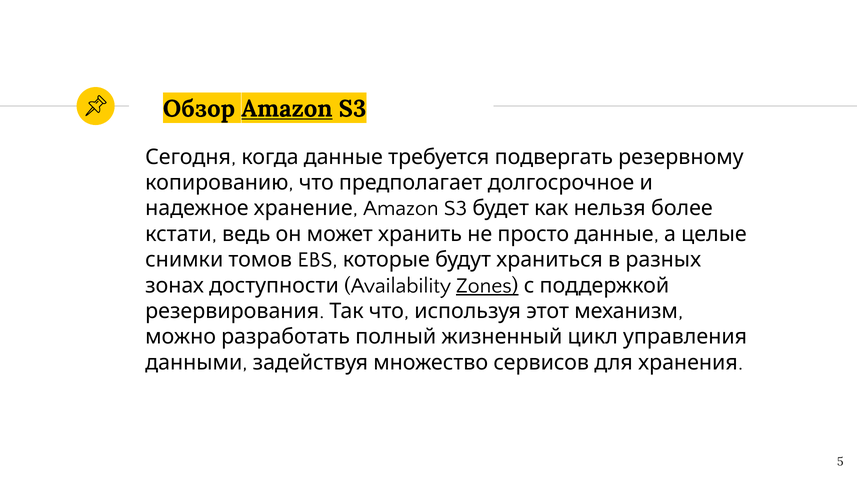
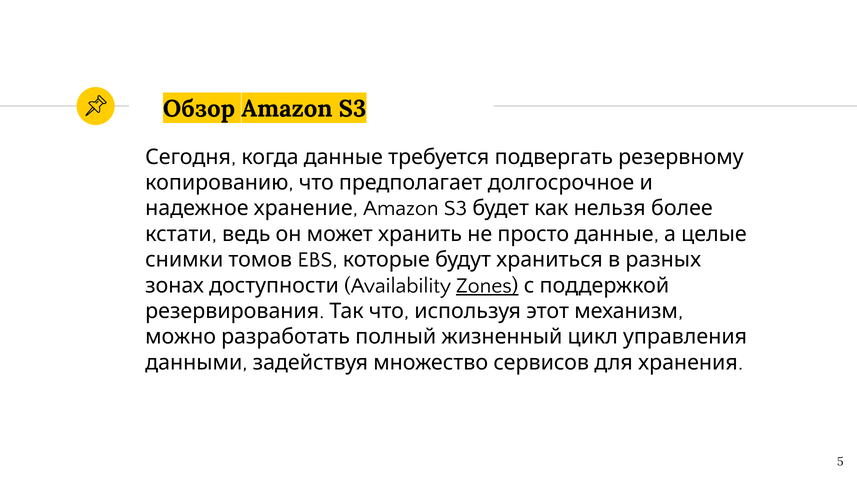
Amazon at (287, 109) underline: present -> none
